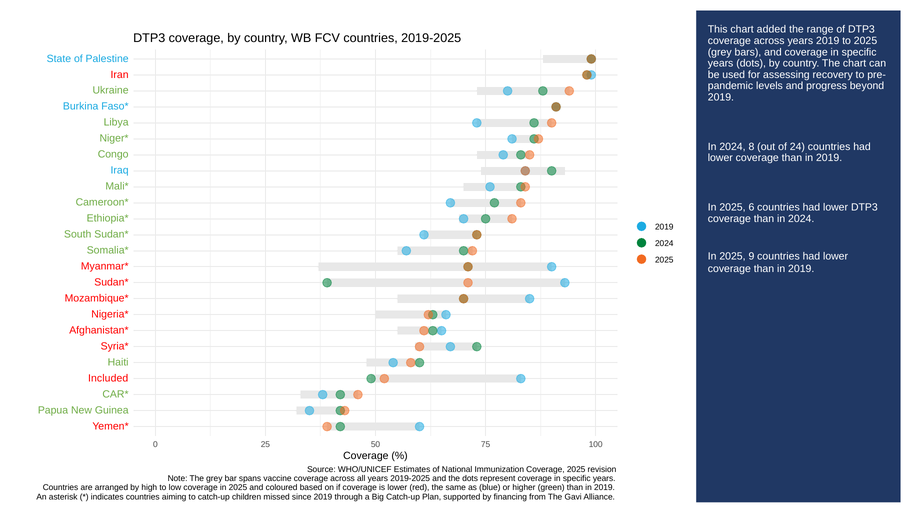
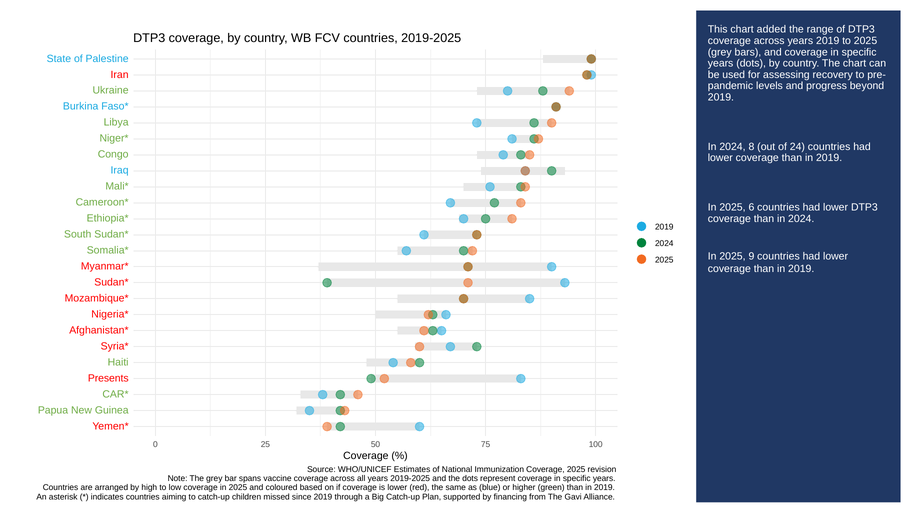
Included: Included -> Presents
